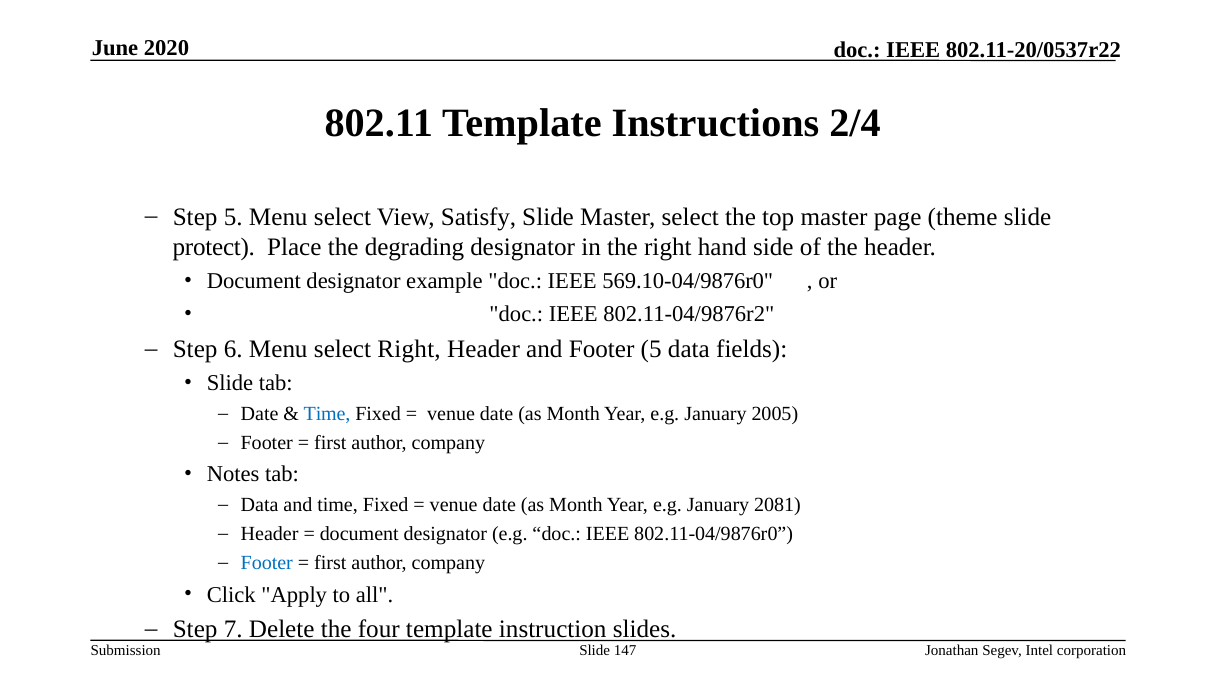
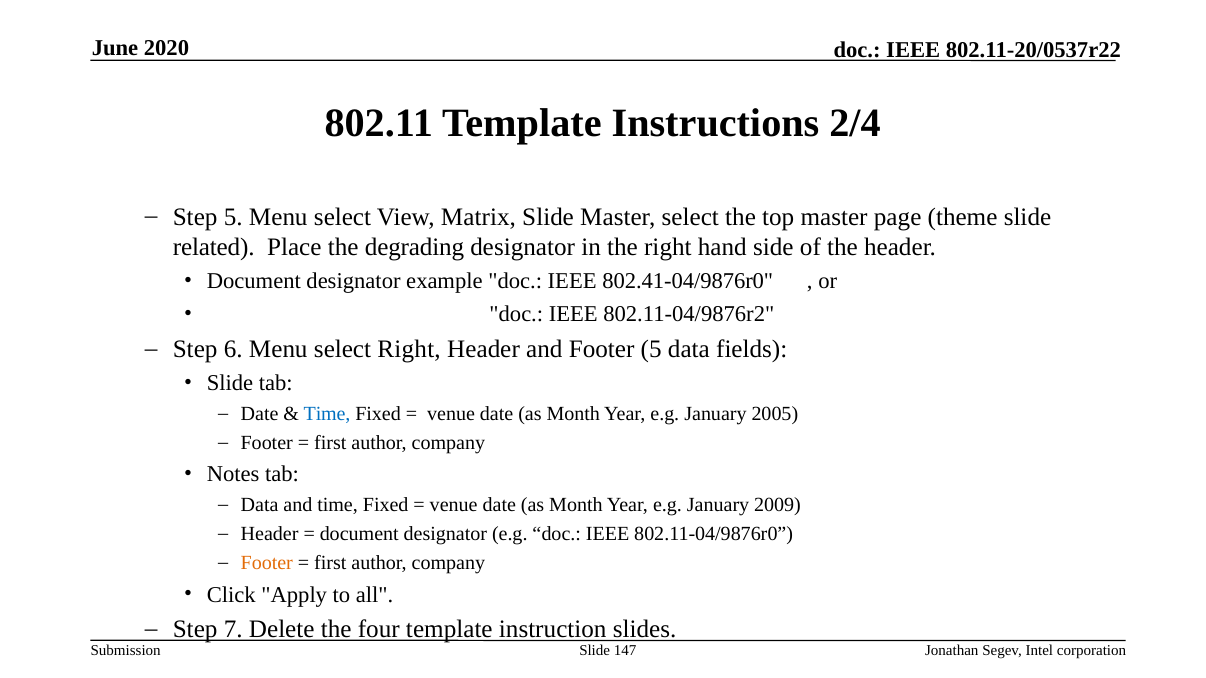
Satisfy: Satisfy -> Matrix
protect: protect -> related
569.10-04/9876r0: 569.10-04/9876r0 -> 802.41-04/9876r0
2081: 2081 -> 2009
Footer at (267, 563) colour: blue -> orange
